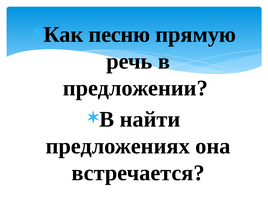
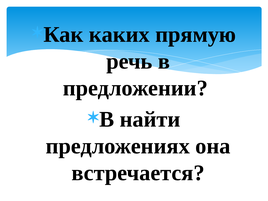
песню: песню -> каких
